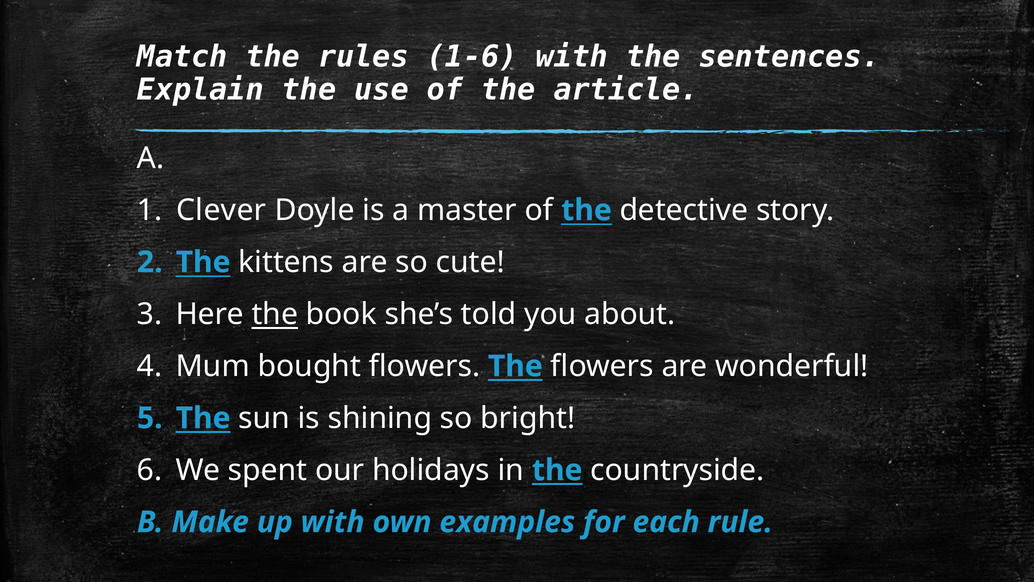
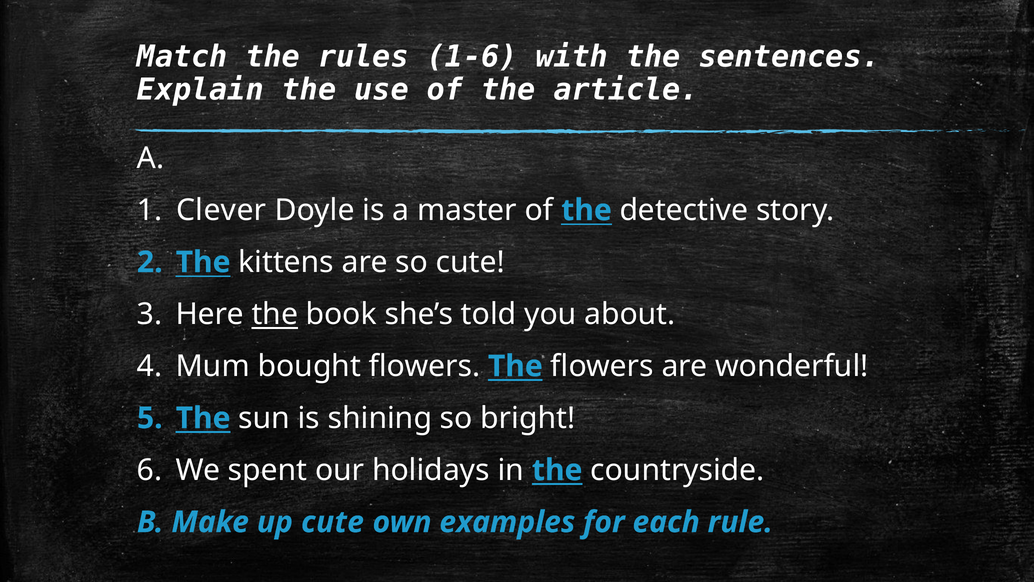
up with: with -> cute
